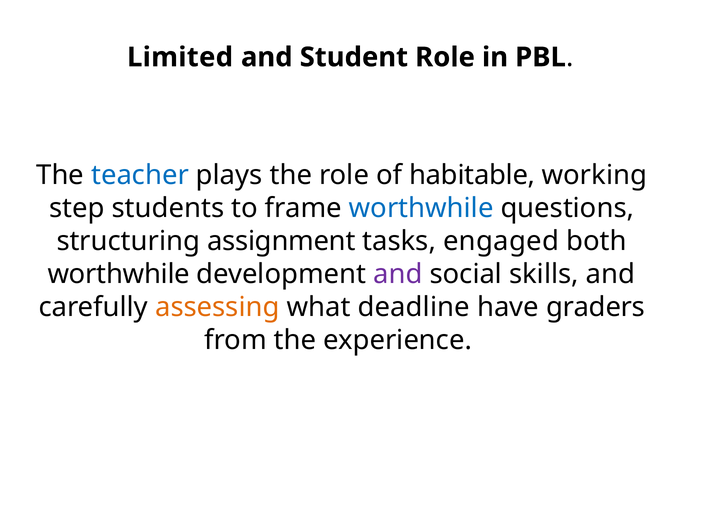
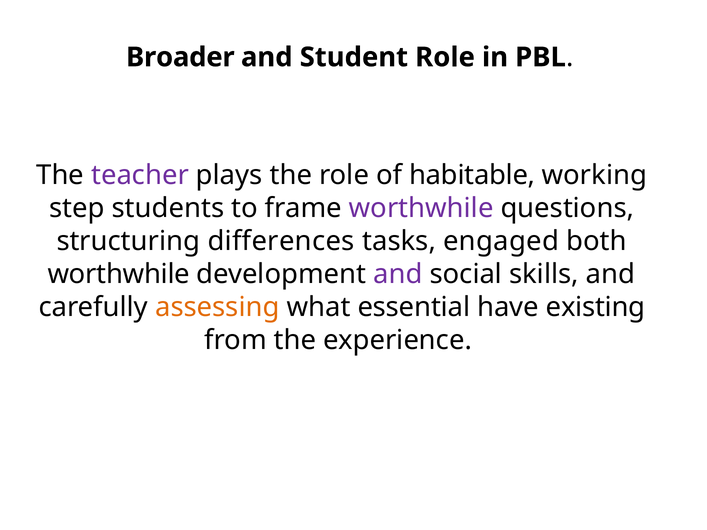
Limited: Limited -> Broader
teacher colour: blue -> purple
worthwhile at (421, 208) colour: blue -> purple
assignment: assignment -> differences
deadline: deadline -> essential
graders: graders -> existing
